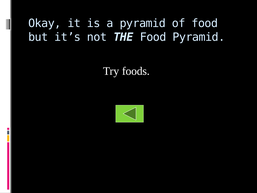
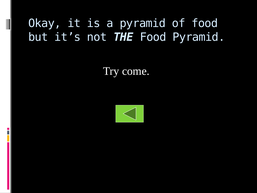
foods: foods -> come
